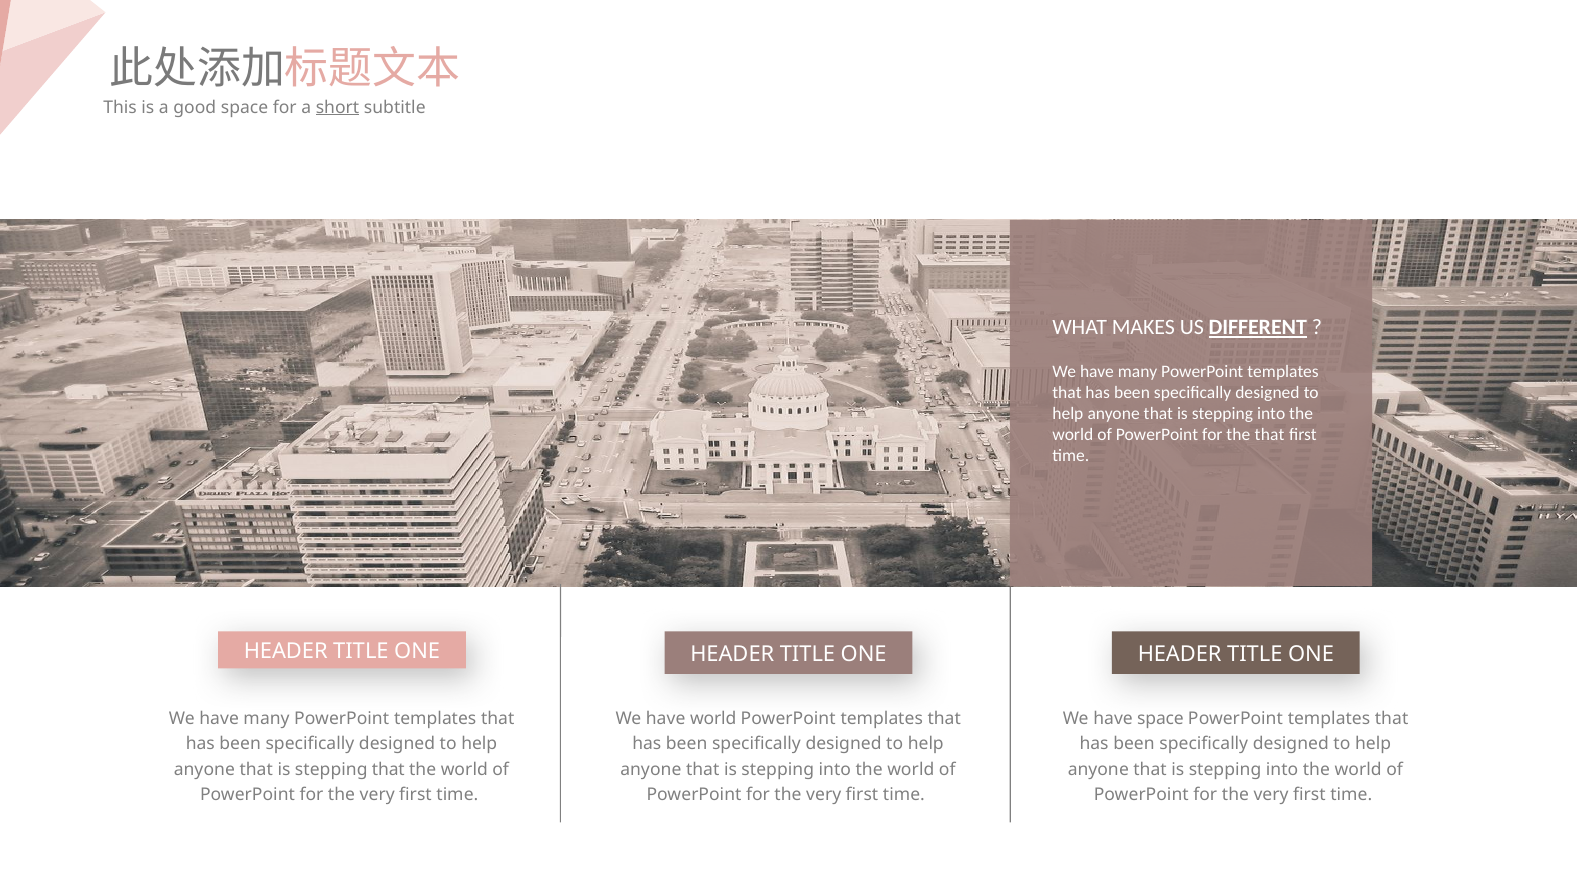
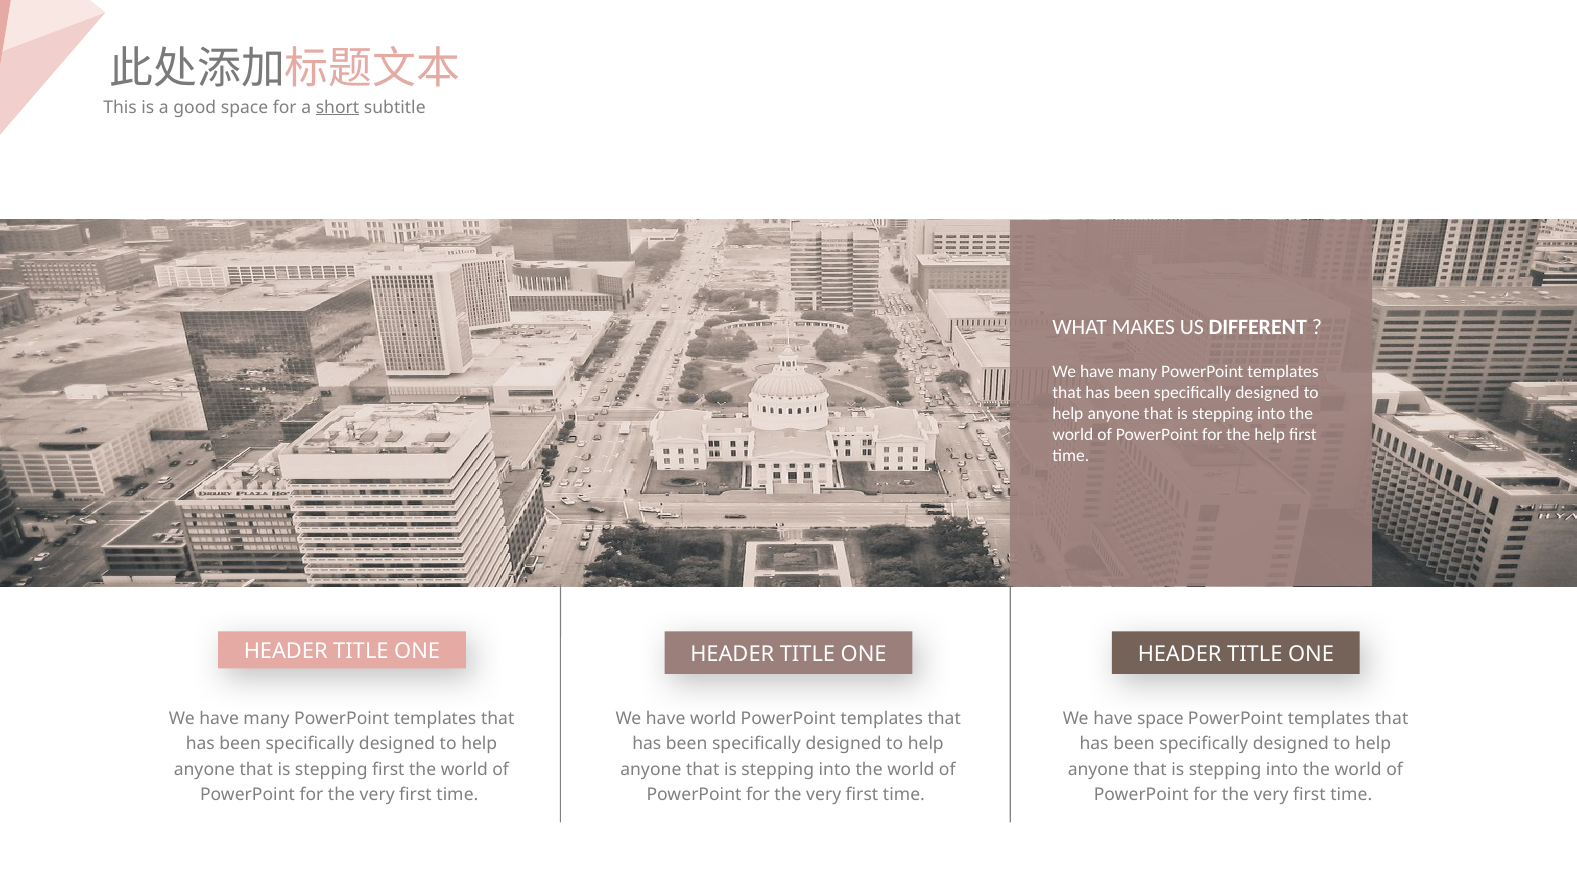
DIFFERENT underline: present -> none
the that: that -> help
stepping that: that -> first
